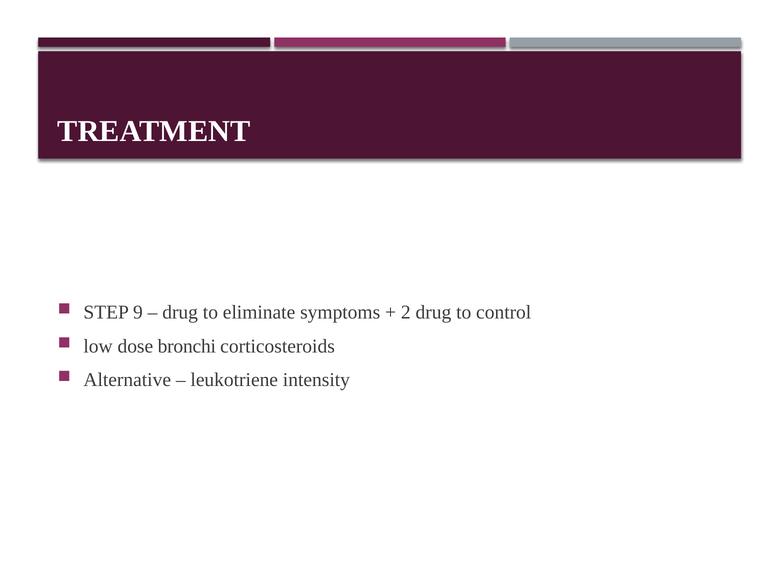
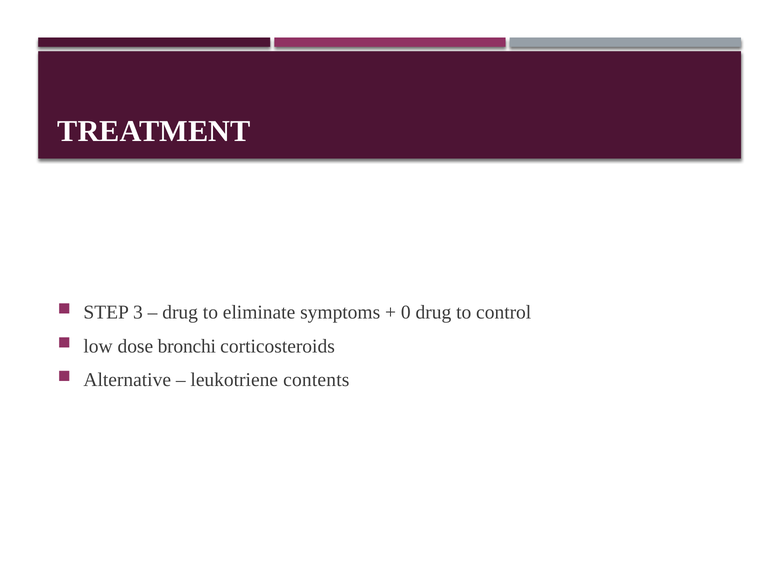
9: 9 -> 3
2: 2 -> 0
intensity: intensity -> contents
